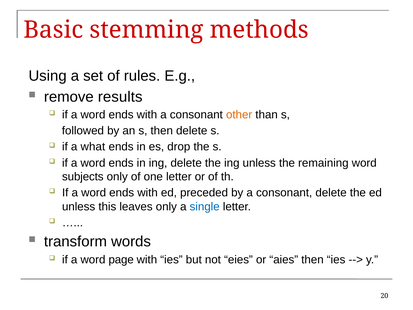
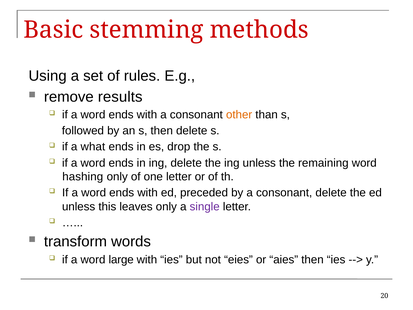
subjects: subjects -> hashing
single colour: blue -> purple
page: page -> large
